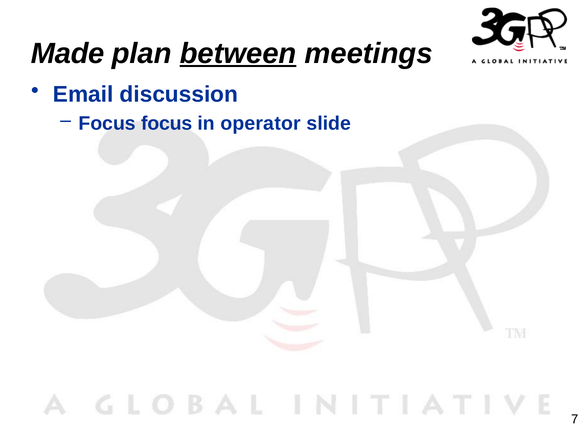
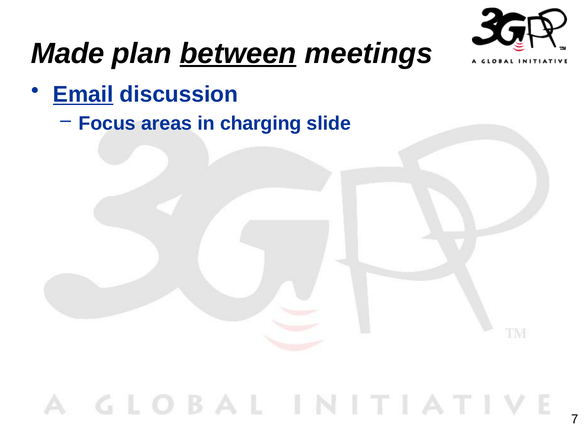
Email underline: none -> present
Focus focus: focus -> areas
operator: operator -> charging
